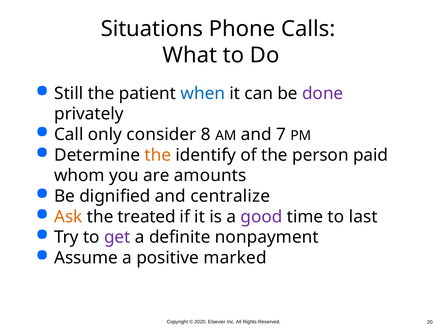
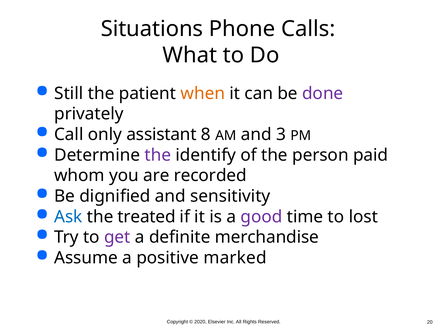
when colour: blue -> orange
consider: consider -> assistant
7: 7 -> 3
the at (158, 155) colour: orange -> purple
amounts: amounts -> recorded
centralize: centralize -> sensitivity
Ask colour: orange -> blue
last: last -> lost
nonpayment: nonpayment -> merchandise
